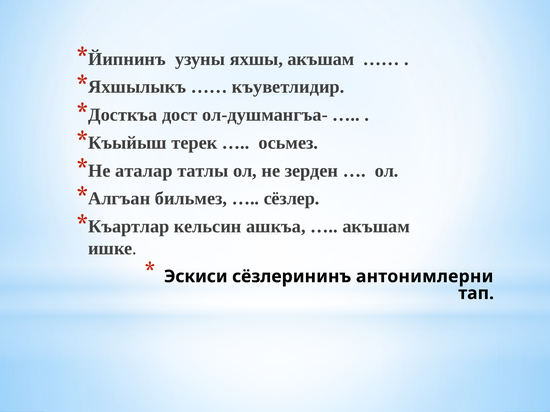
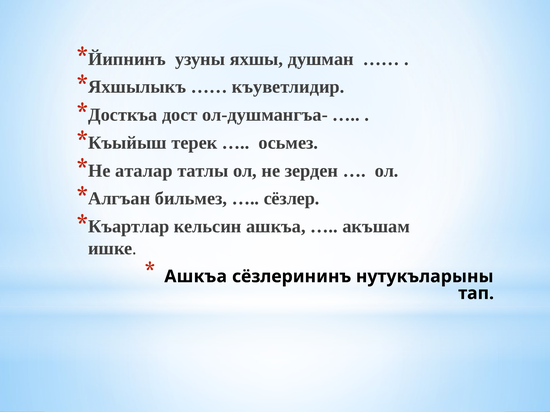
яхшы акъшам: акъшам -> душман
Эскиси at (196, 277): Эскиси -> Ашкъа
антонимлерни: антонимлерни -> нутукъларыны
